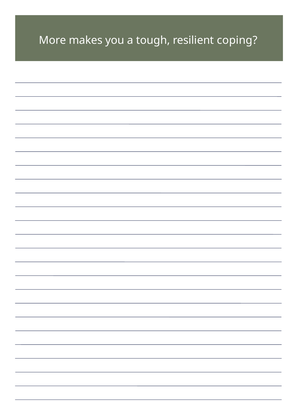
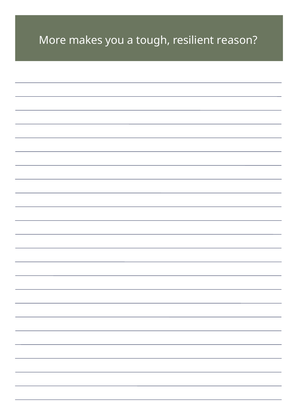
coping: coping -> reason
